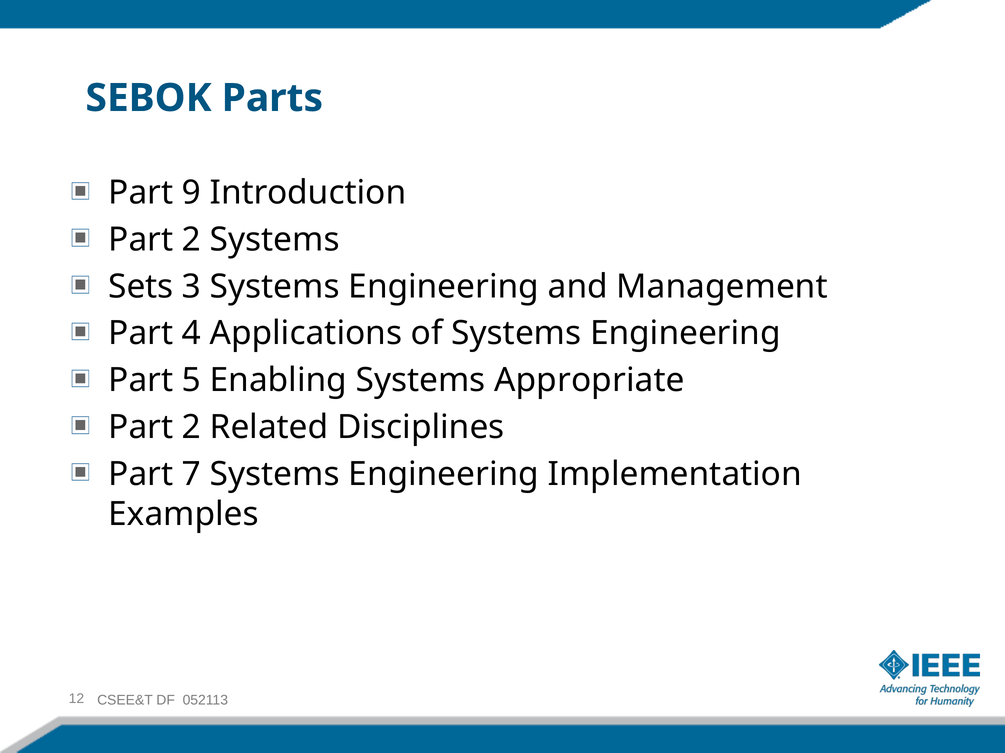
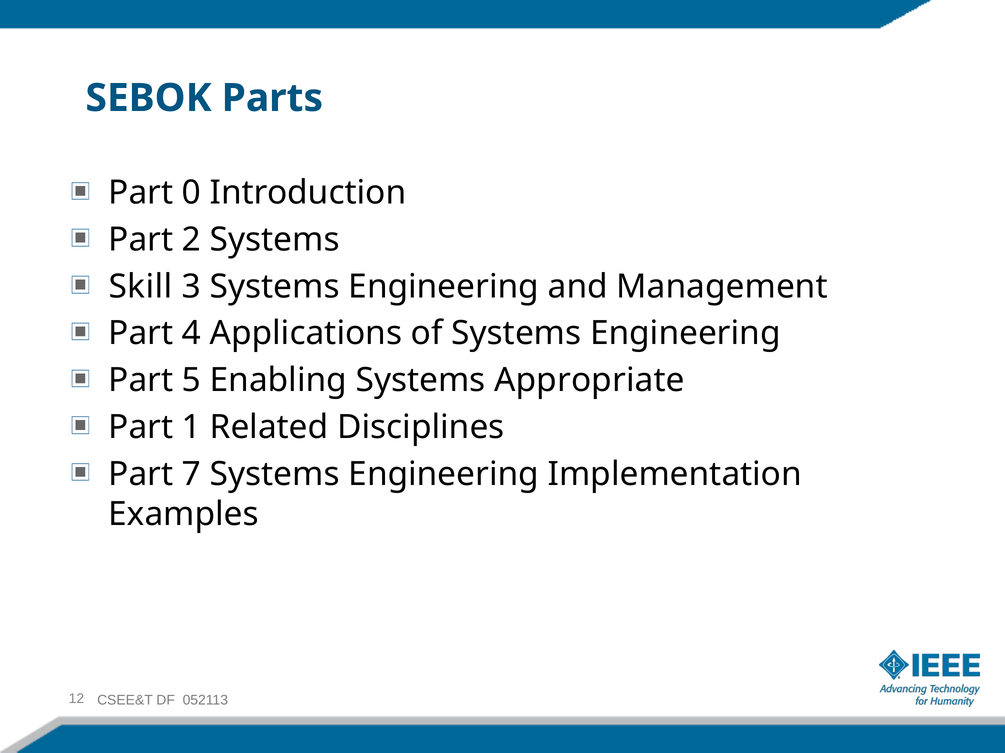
9: 9 -> 0
Sets: Sets -> Skill
2 at (192, 428): 2 -> 1
